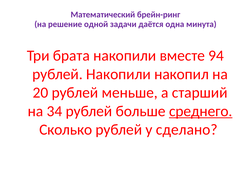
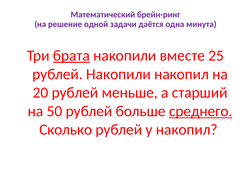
брата underline: none -> present
94: 94 -> 25
34: 34 -> 50
у сделано: сделано -> накопил
